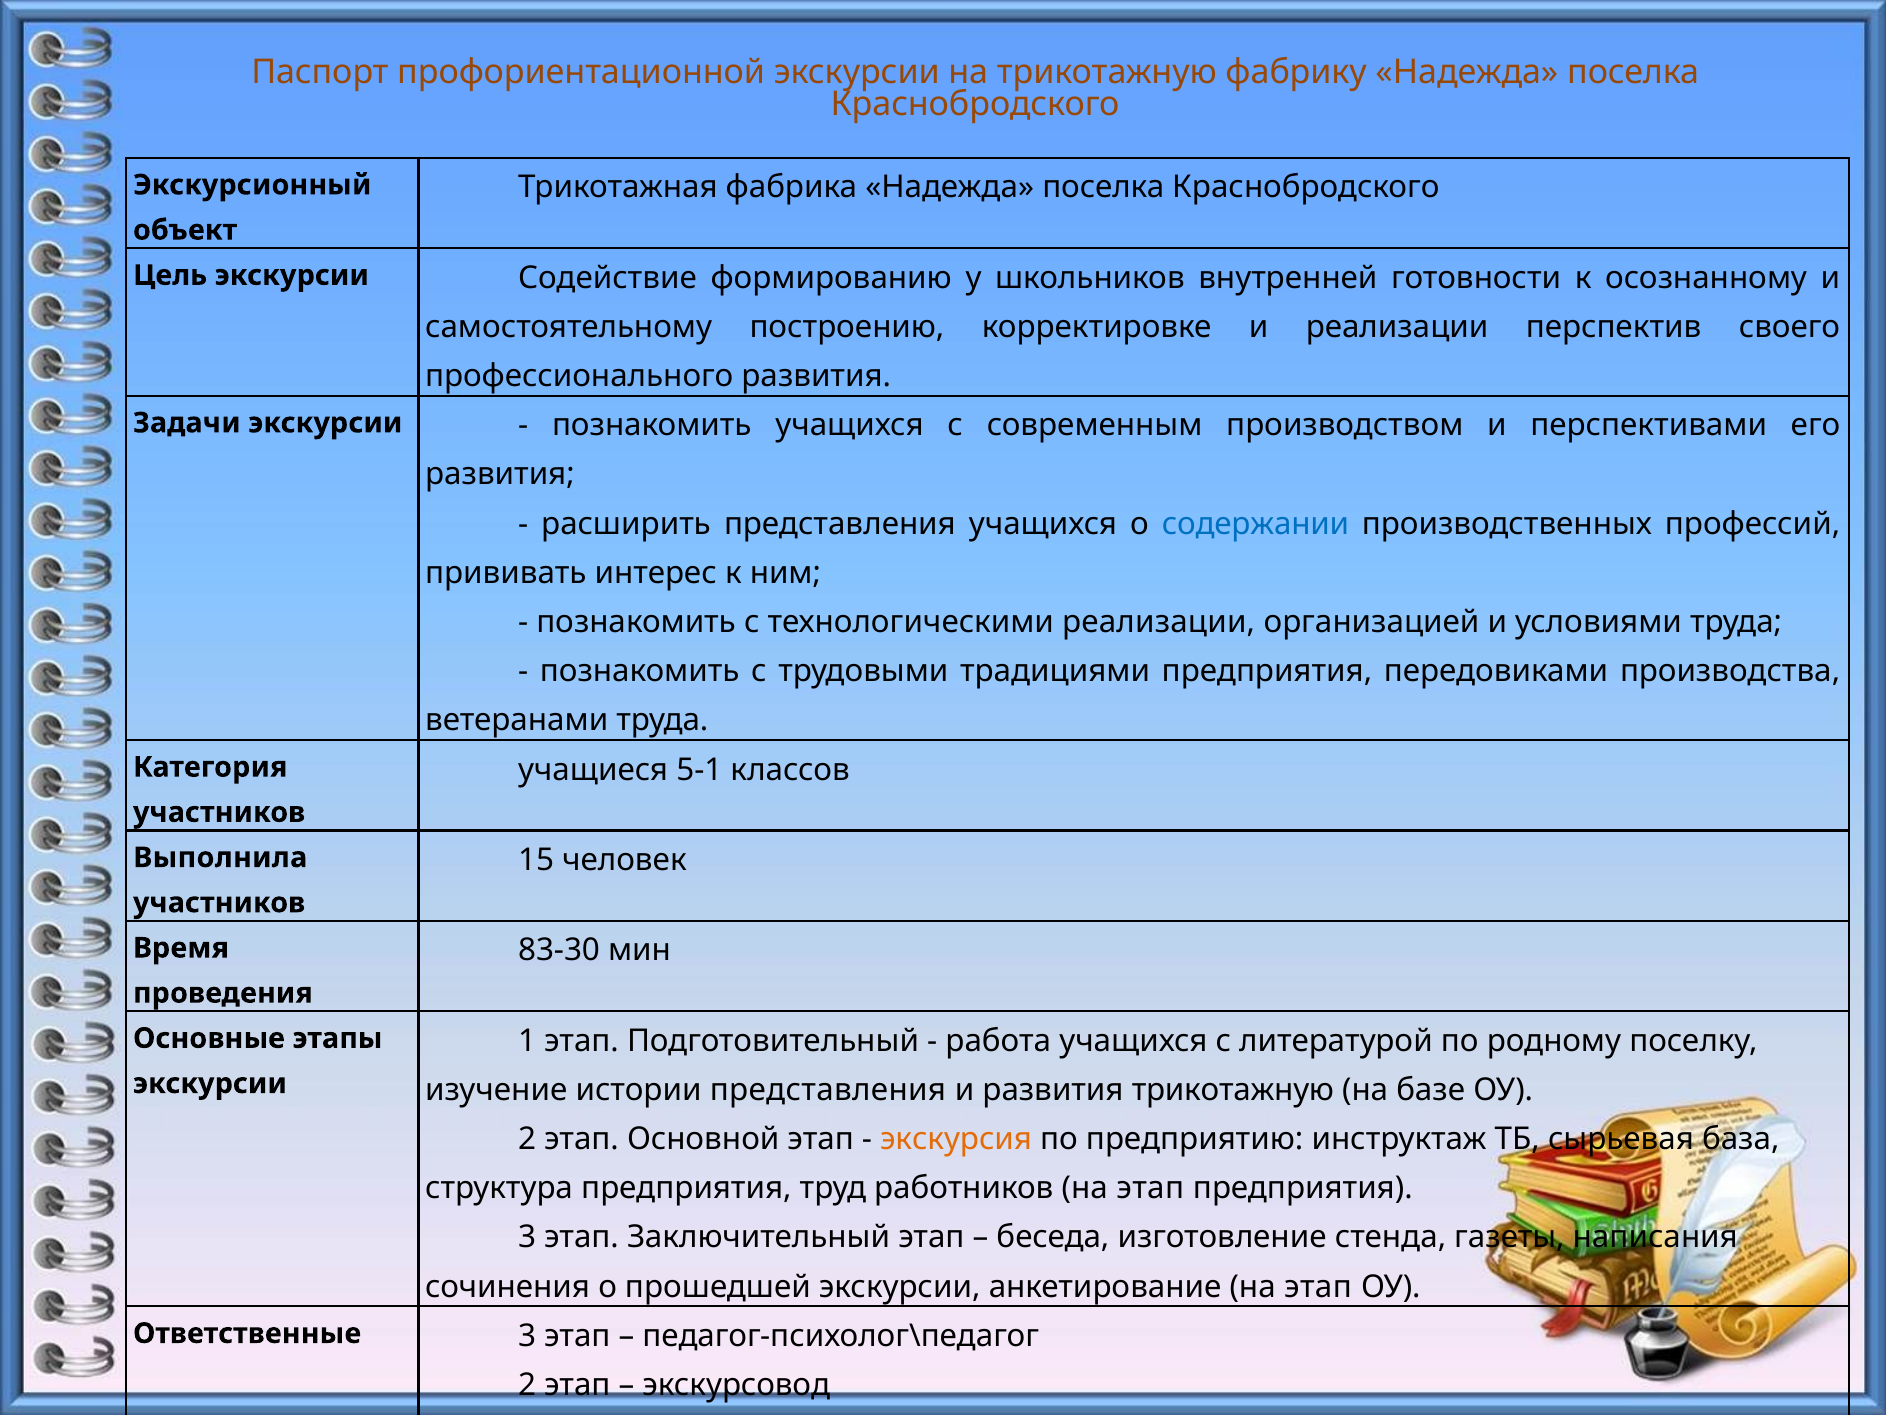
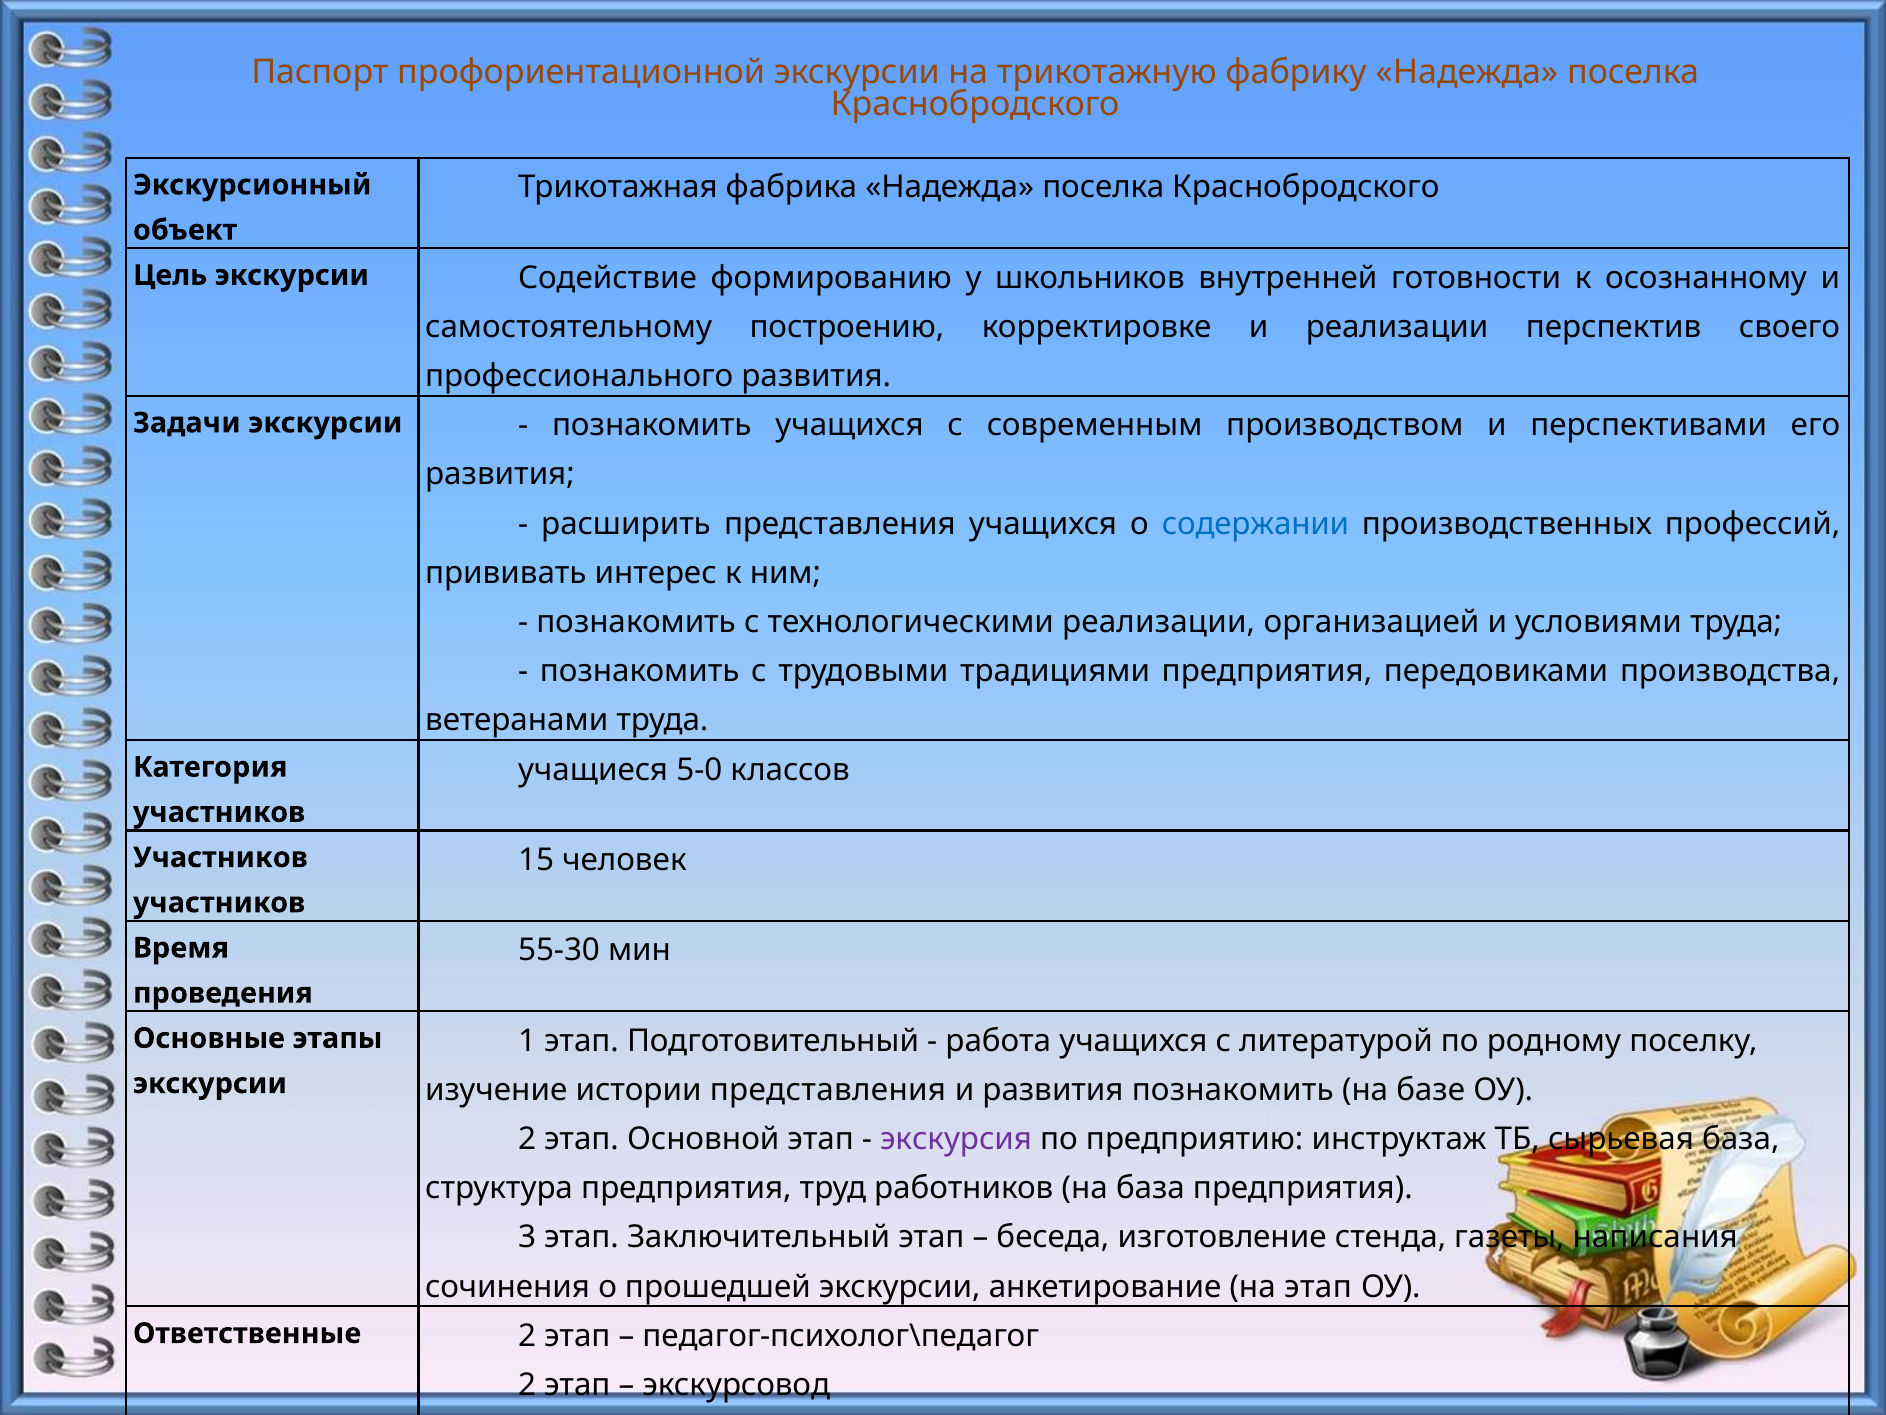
5-1: 5-1 -> 5-0
Выполнила at (220, 857): Выполнила -> Участников
83-30: 83-30 -> 55-30
развития трикотажную: трикотажную -> познакомить
экскурсия colour: orange -> purple
работников на этап: этап -> база
Ответственные 3: 3 -> 2
